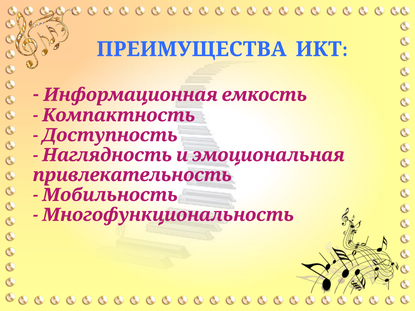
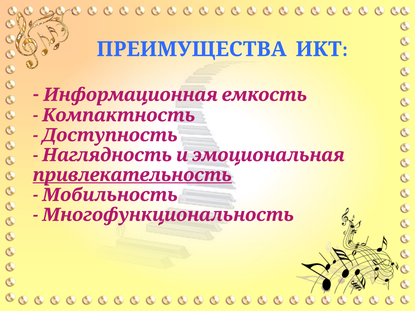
привлекательность underline: none -> present
